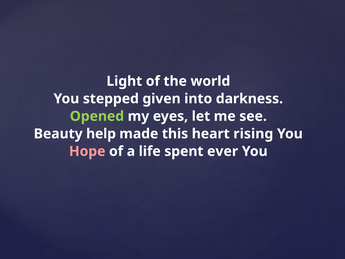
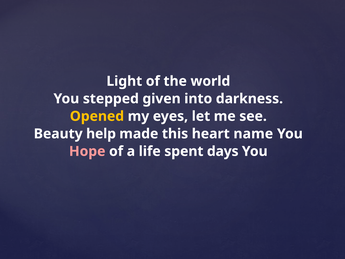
Opened colour: light green -> yellow
rising: rising -> name
ever: ever -> days
